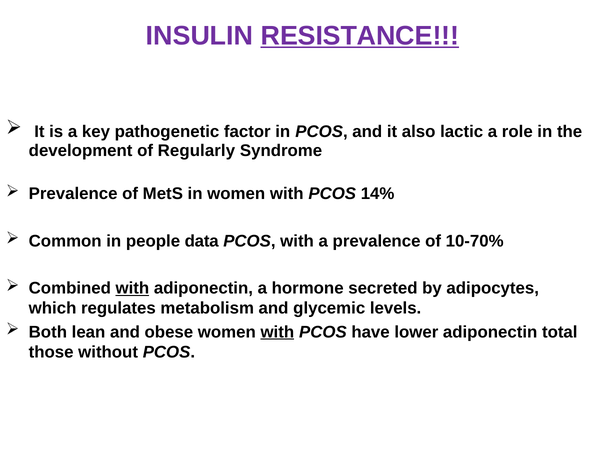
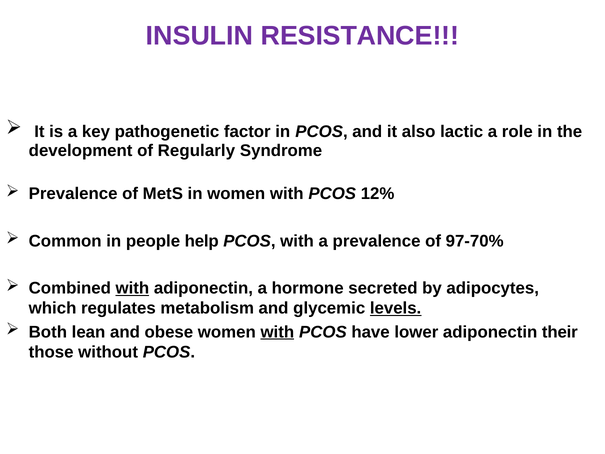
RESISTANCE underline: present -> none
14%: 14% -> 12%
data: data -> help
10-70%: 10-70% -> 97-70%
levels underline: none -> present
total: total -> their
